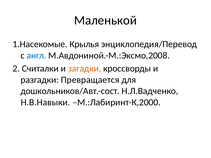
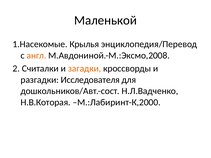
англ colour: blue -> orange
Превращается: Превращается -> Исследователя
Н.В.Навыки: Н.В.Навыки -> Н.В.Которая
